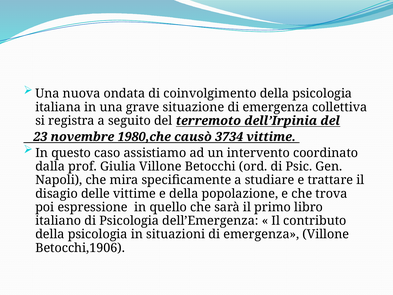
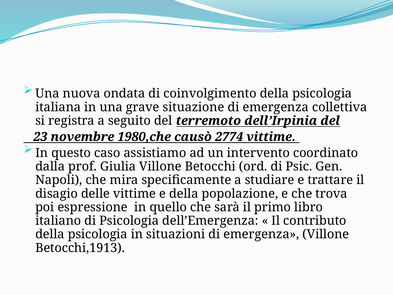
3734: 3734 -> 2774
Betocchi,1906: Betocchi,1906 -> Betocchi,1913
